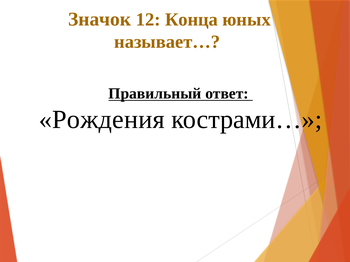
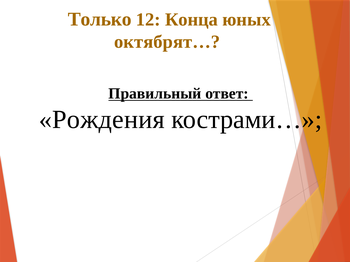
Значок: Значок -> Только
называет…: называет… -> октябрят…
